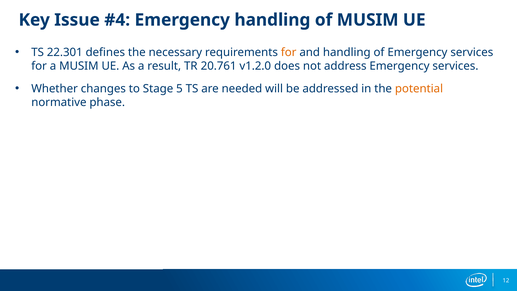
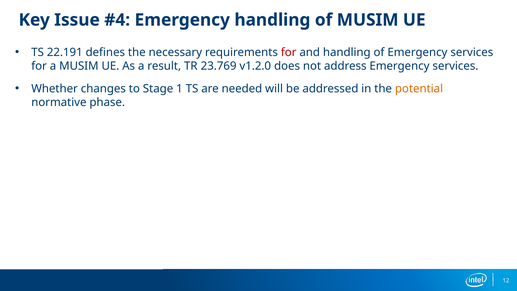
22.301: 22.301 -> 22.191
for at (289, 52) colour: orange -> red
20.761: 20.761 -> 23.769
5: 5 -> 1
